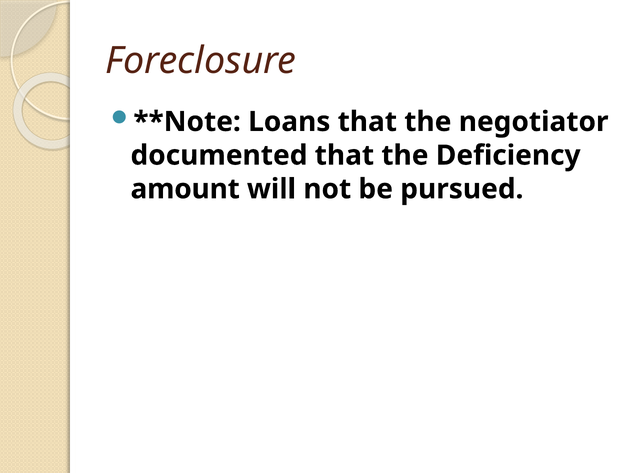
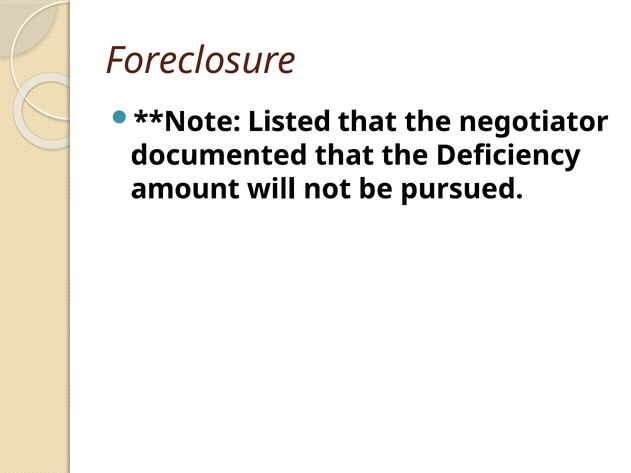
Loans: Loans -> Listed
